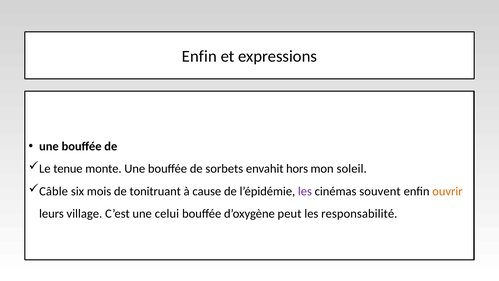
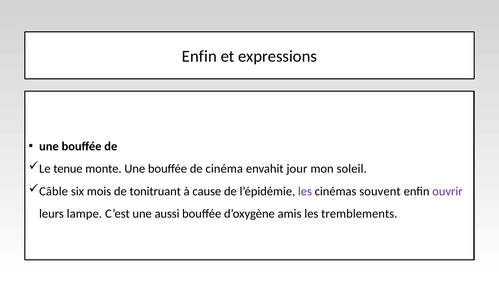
sorbets: sorbets -> cinéma
hors: hors -> jour
ouvrir colour: orange -> purple
village: village -> lampe
celui: celui -> aussi
peut: peut -> amis
responsabilité: responsabilité -> tremblements
